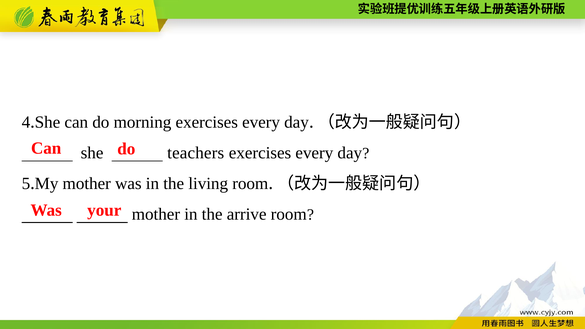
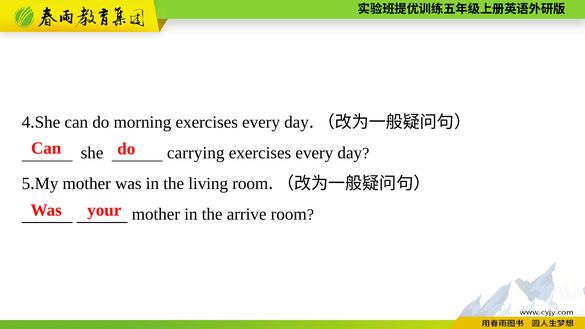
teachers: teachers -> carrying
